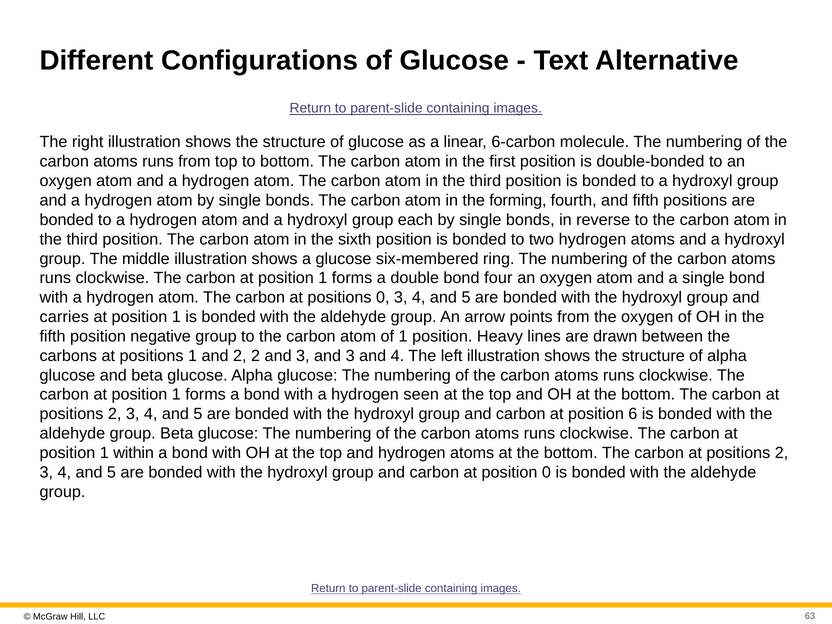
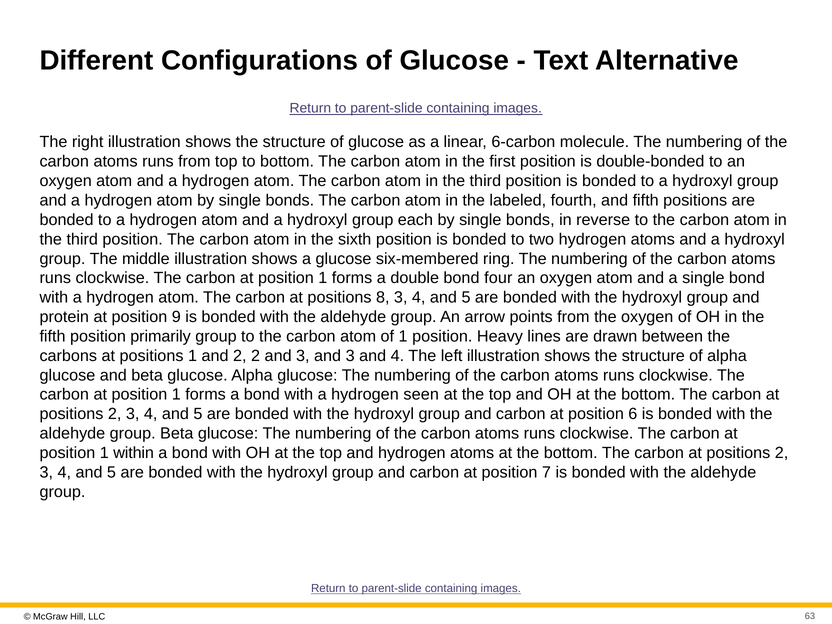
forming: forming -> labeled
positions 0: 0 -> 8
carries: carries -> protein
1 at (176, 317): 1 -> 9
negative: negative -> primarily
position 0: 0 -> 7
